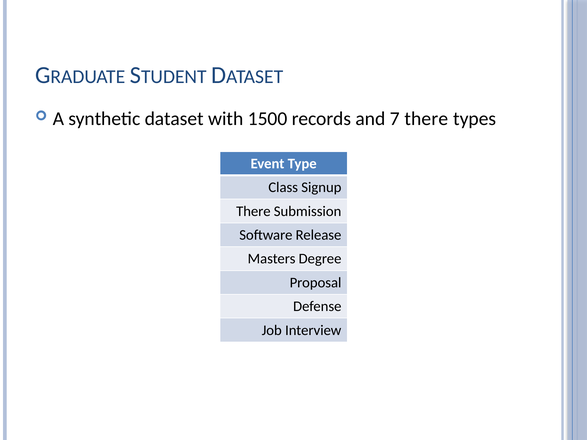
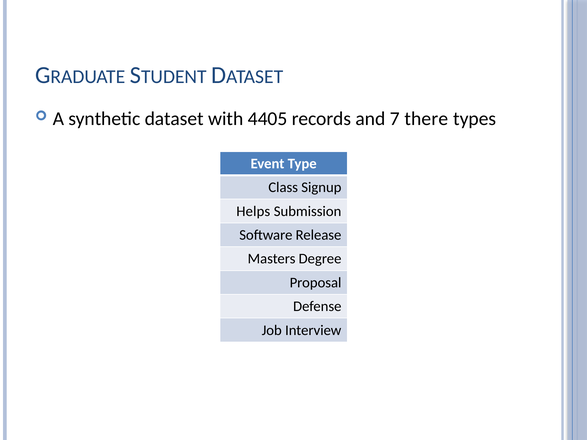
1500: 1500 -> 4405
There at (253, 211): There -> Helps
